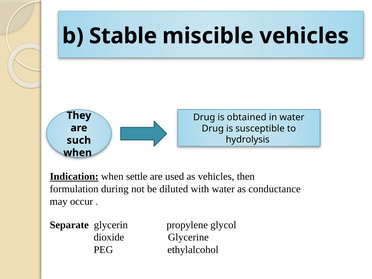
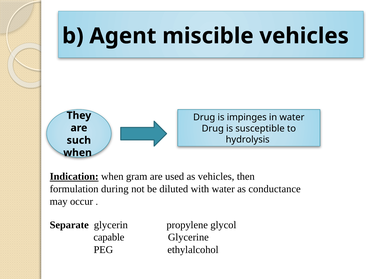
Stable: Stable -> Agent
obtained: obtained -> impinges
settle: settle -> gram
dioxide: dioxide -> capable
